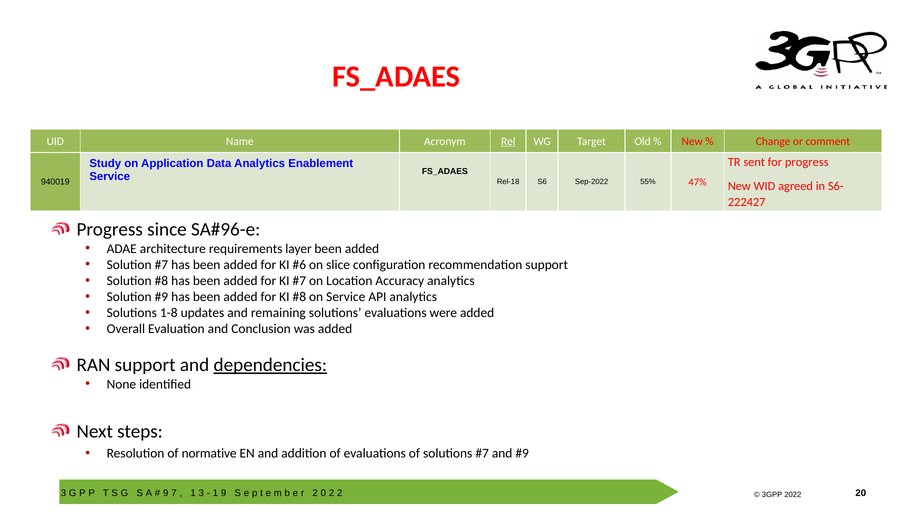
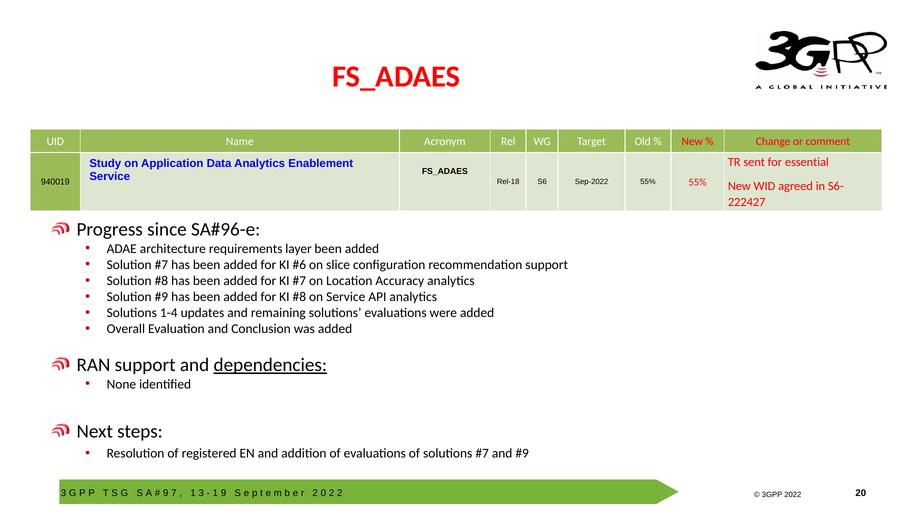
Rel underline: present -> none
for progress: progress -> essential
55% 47%: 47% -> 55%
1-8: 1-8 -> 1-4
normative: normative -> registered
